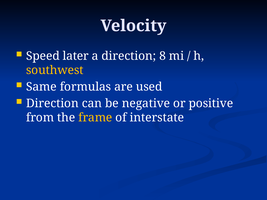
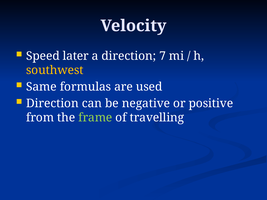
8: 8 -> 7
frame colour: yellow -> light green
interstate: interstate -> travelling
